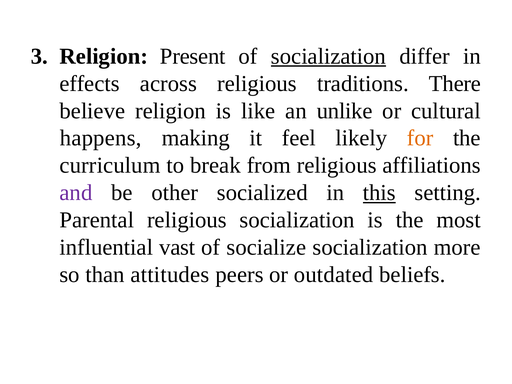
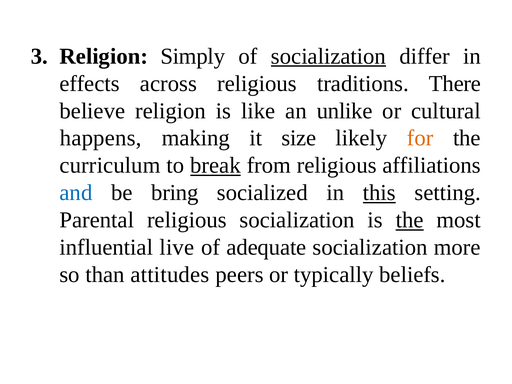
Present: Present -> Simply
feel: feel -> size
break underline: none -> present
and colour: purple -> blue
other: other -> bring
the at (410, 220) underline: none -> present
vast: vast -> live
socialize: socialize -> adequate
outdated: outdated -> typically
